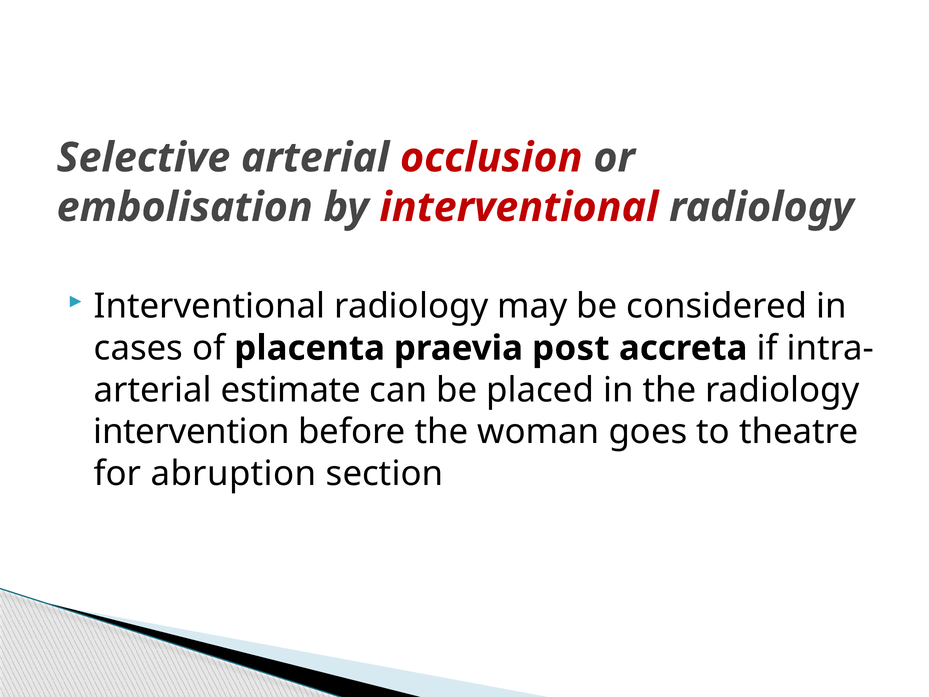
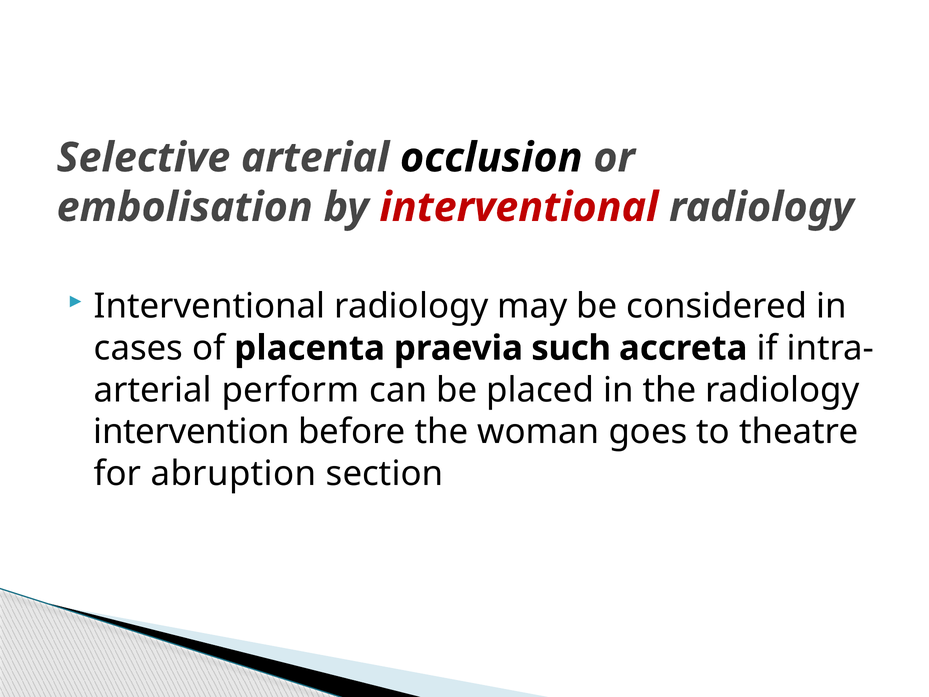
occlusion colour: red -> black
post: post -> such
estimate: estimate -> perform
